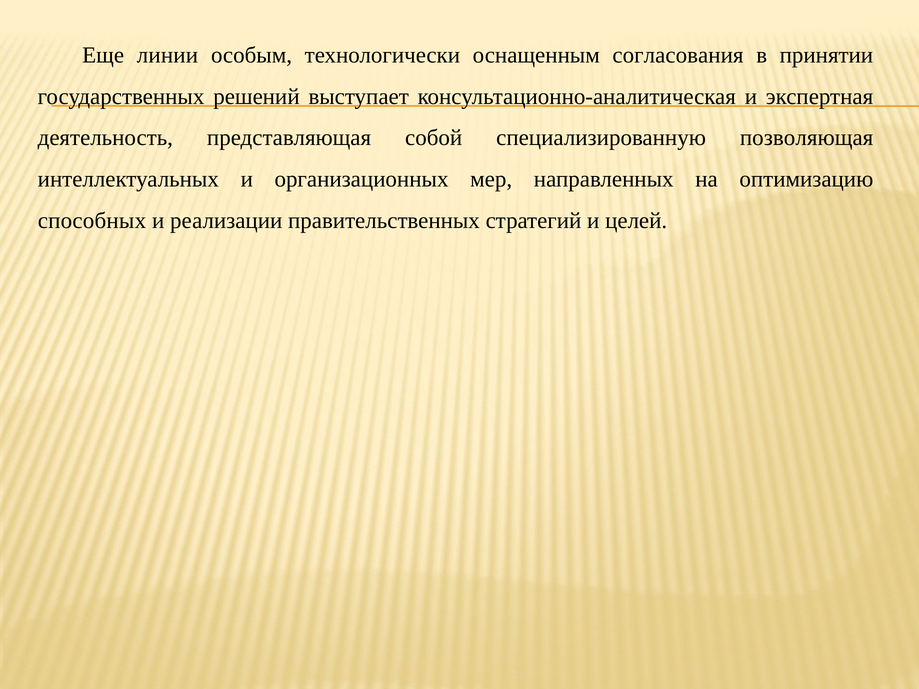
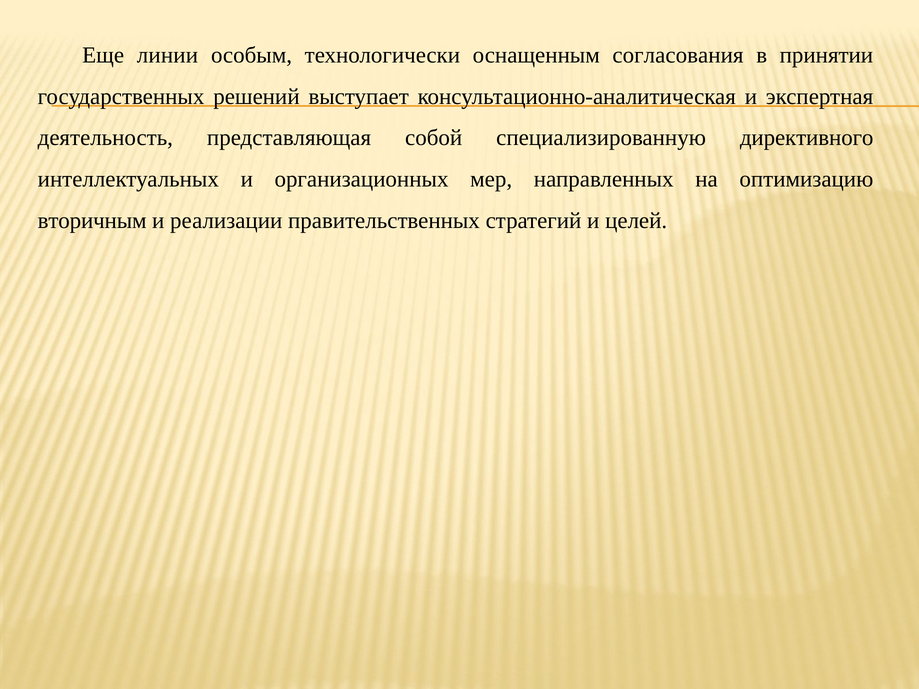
позволяющая: позволяющая -> директивного
способных: способных -> вторичным
